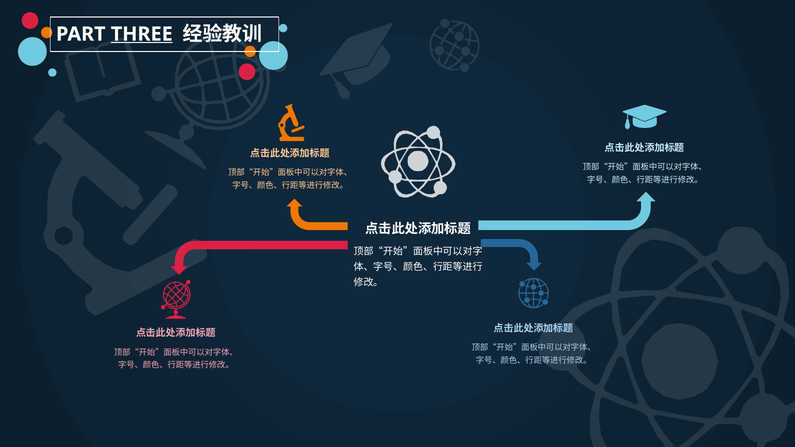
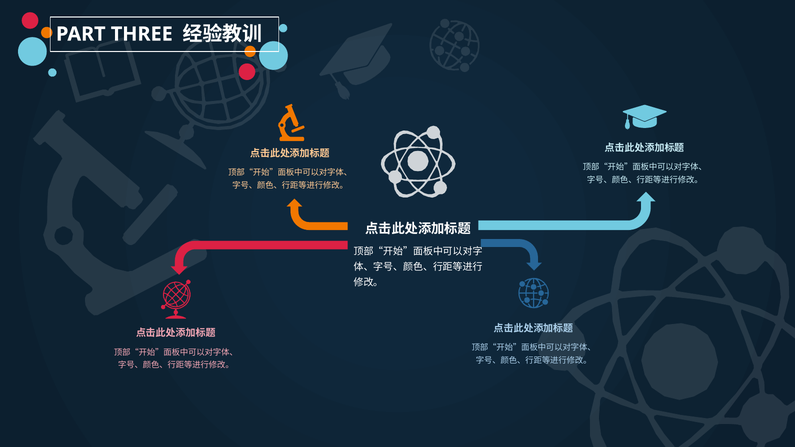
THREE underline: present -> none
